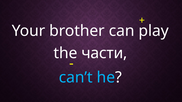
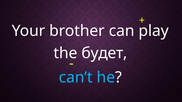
части: части -> будет
